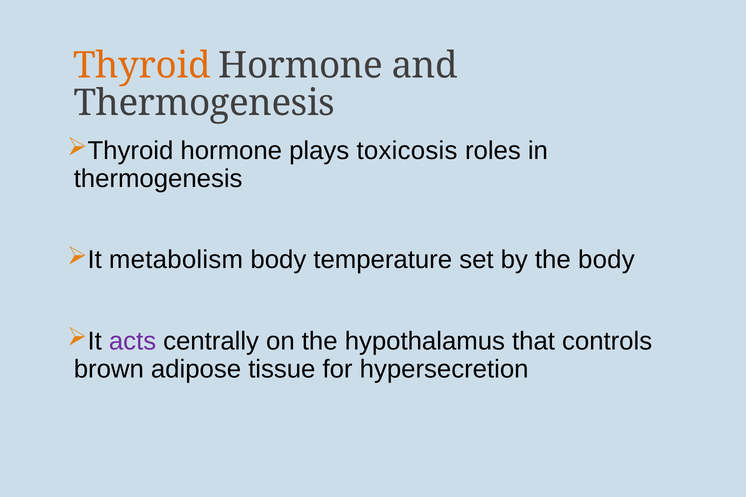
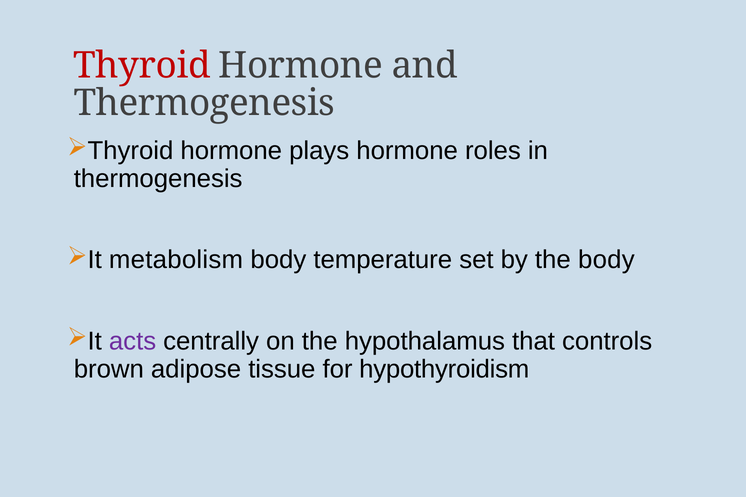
Thyroid colour: orange -> red
plays toxicosis: toxicosis -> hormone
hypersecretion: hypersecretion -> hypothyroidism
